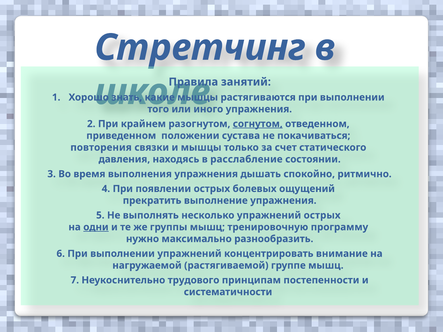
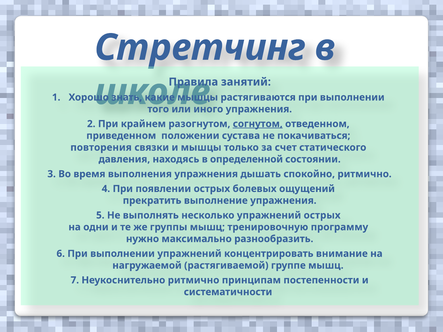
расслабление: расслабление -> определенной
одни underline: present -> none
Неукоснительно трудового: трудового -> ритмично
